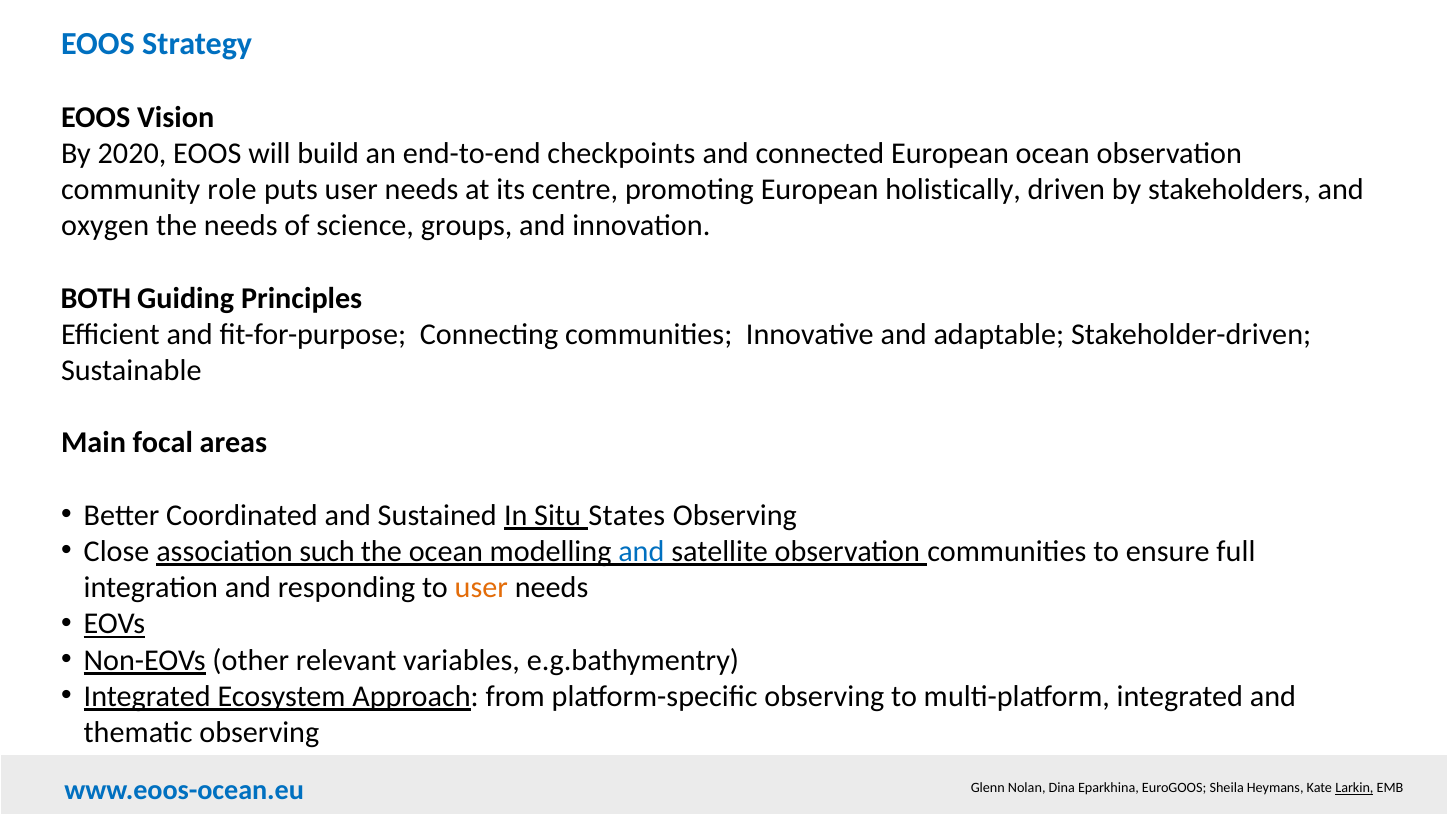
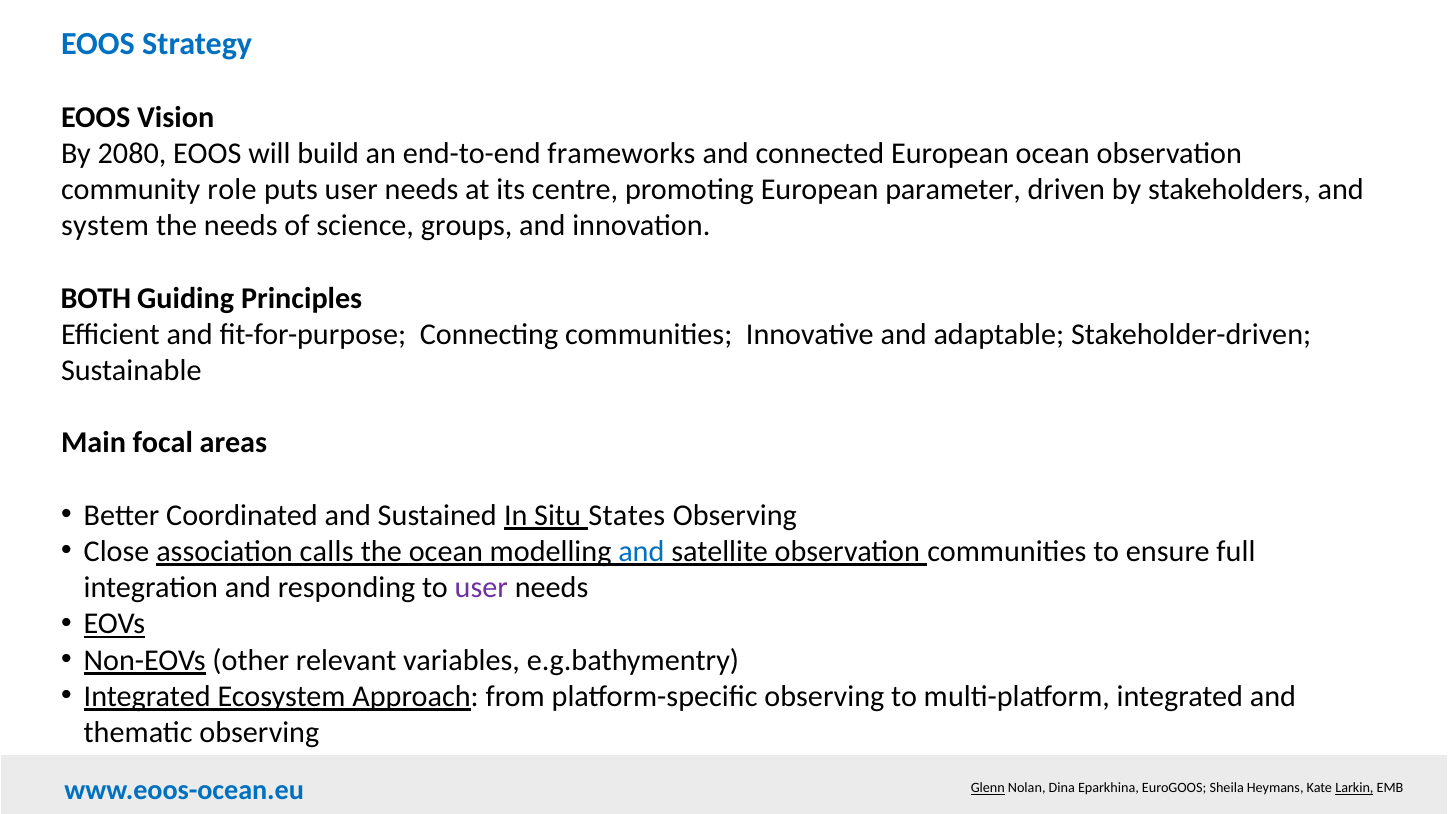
2020: 2020 -> 2080
checkpoints: checkpoints -> frameworks
holistically: holistically -> parameter
oxygen: oxygen -> system
such: such -> calls
user at (481, 588) colour: orange -> purple
Glenn underline: none -> present
